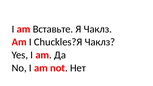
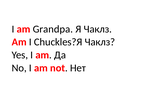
Вставьте: Вставьте -> Grandpa
